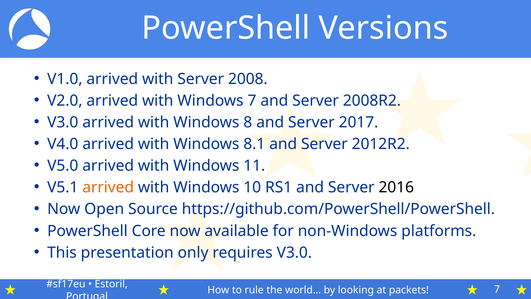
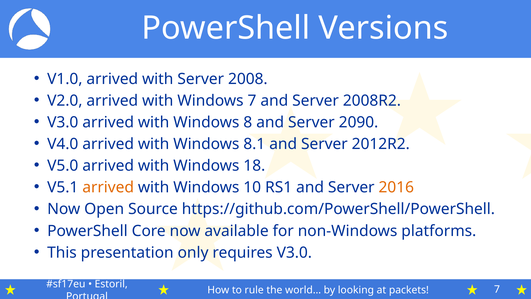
2017: 2017 -> 2090
11: 11 -> 18
2016 colour: black -> orange
